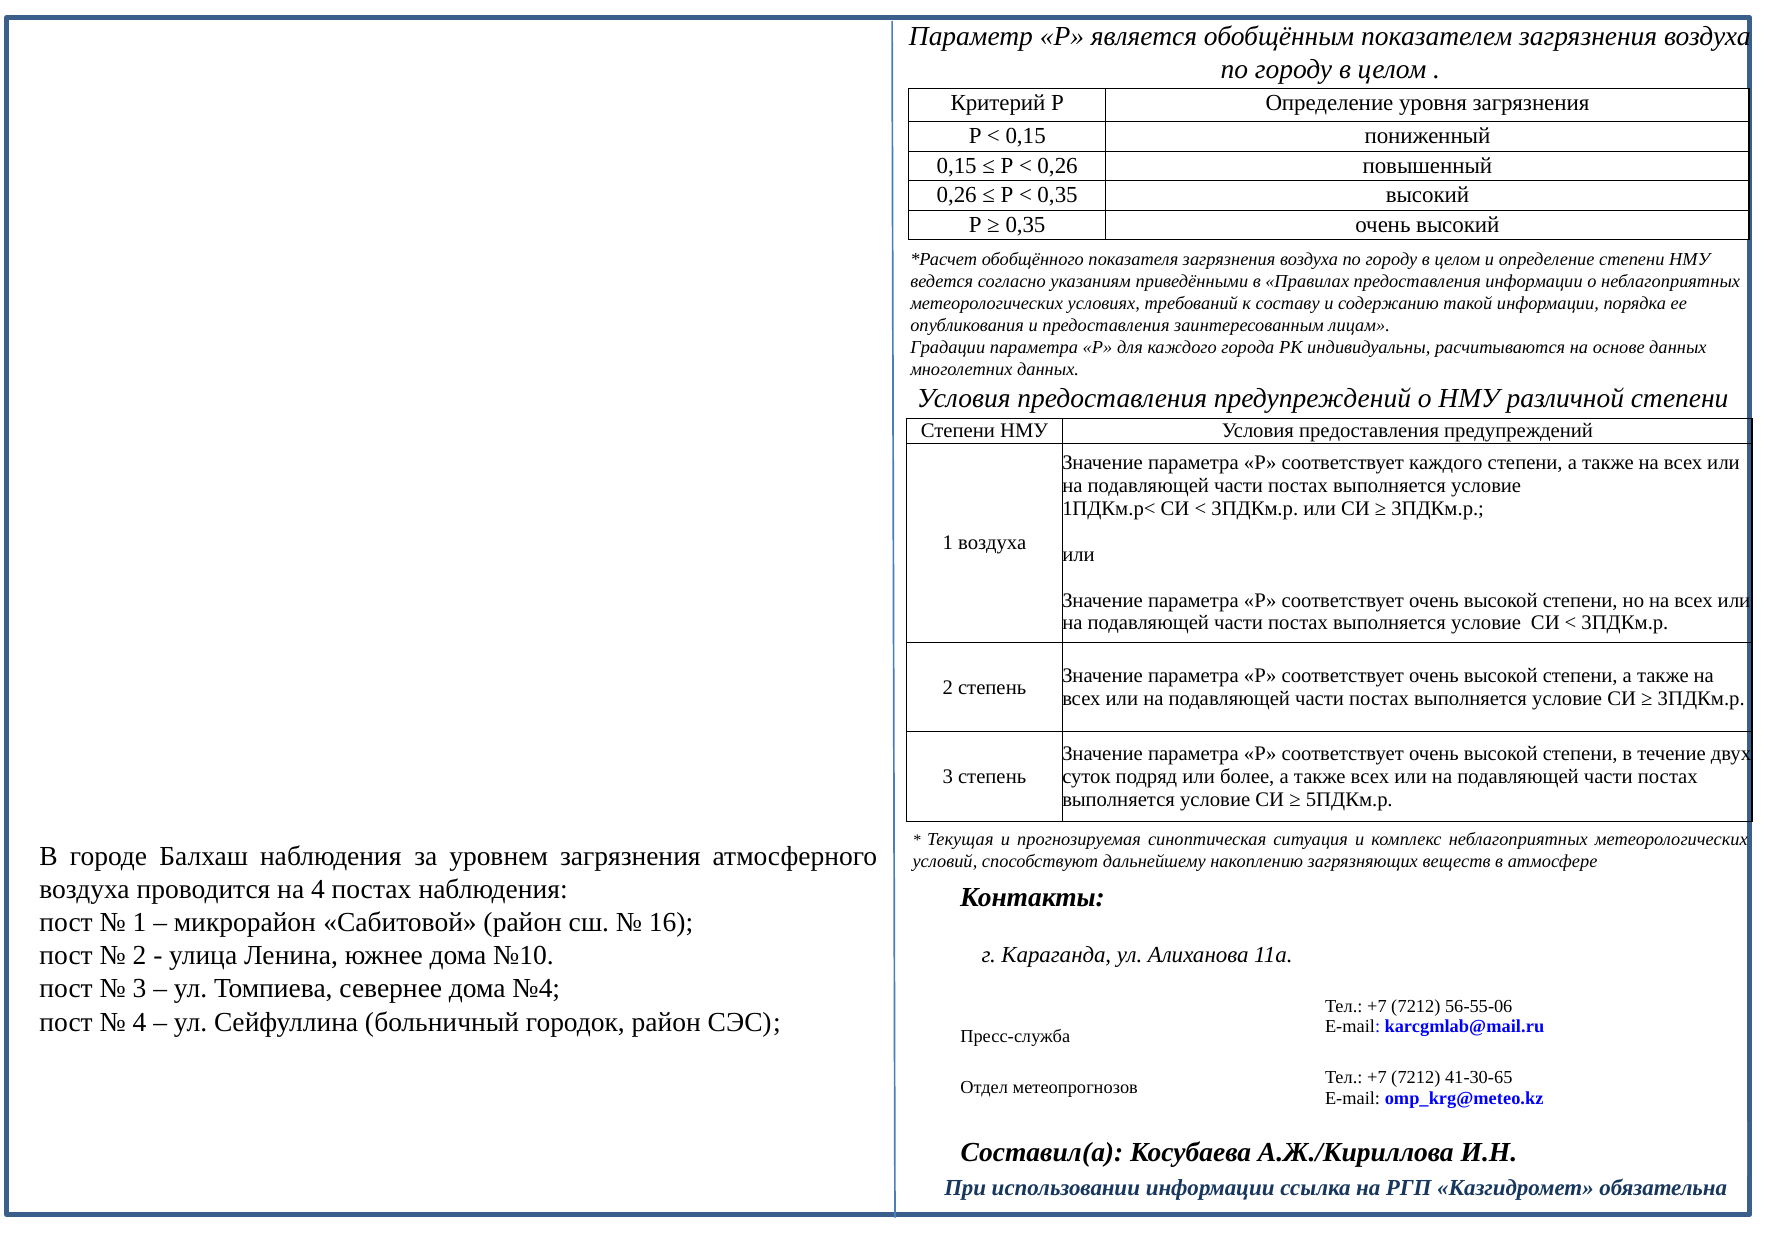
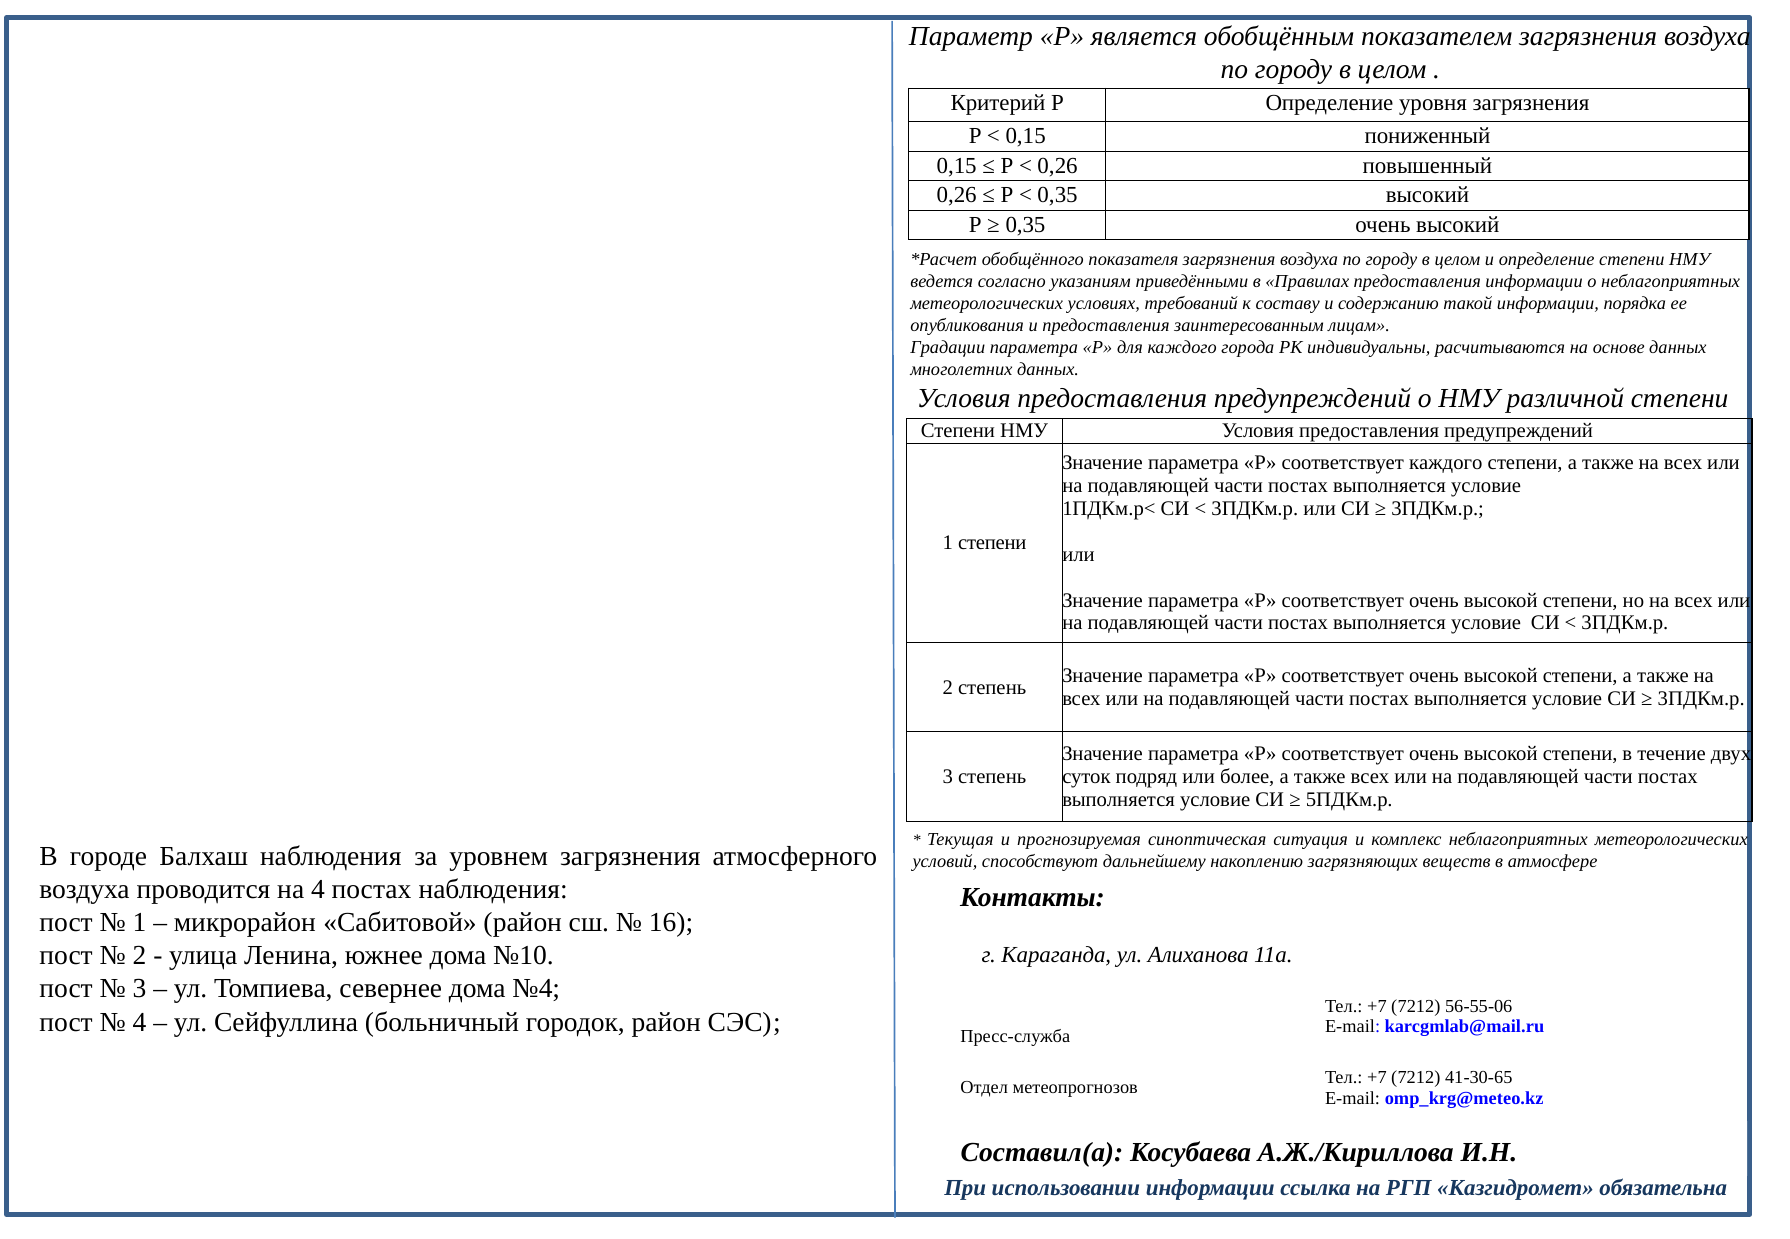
1 воздуха: воздуха -> степени
